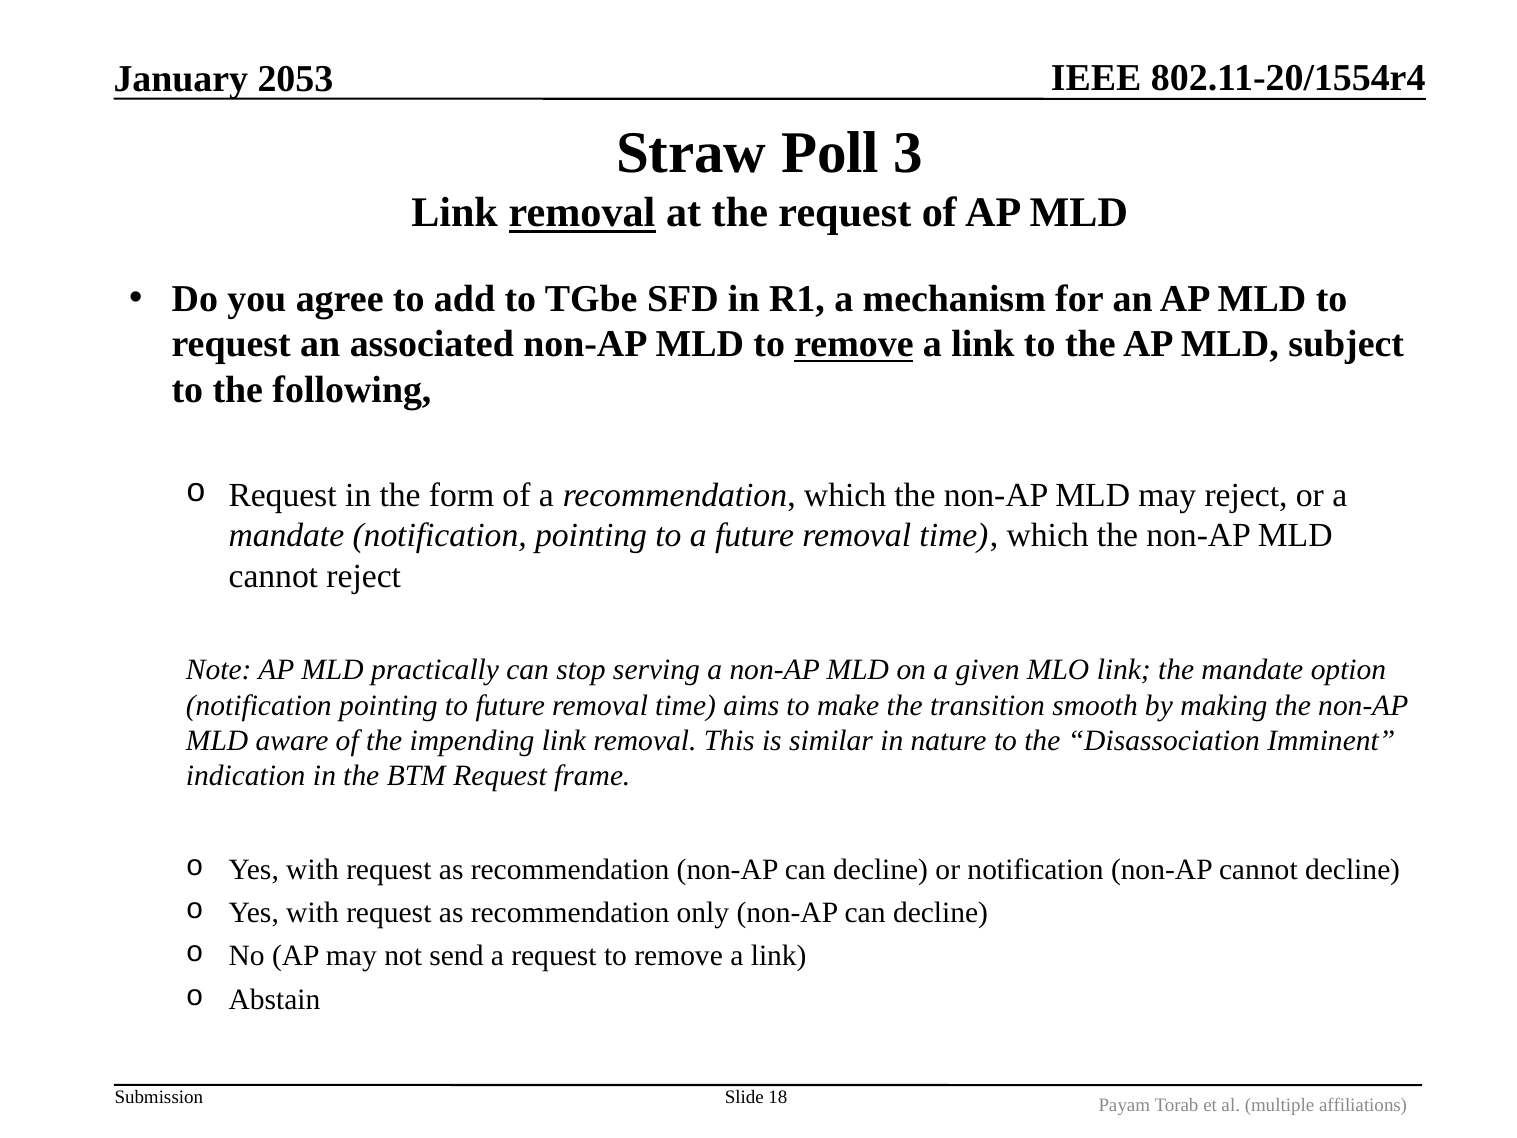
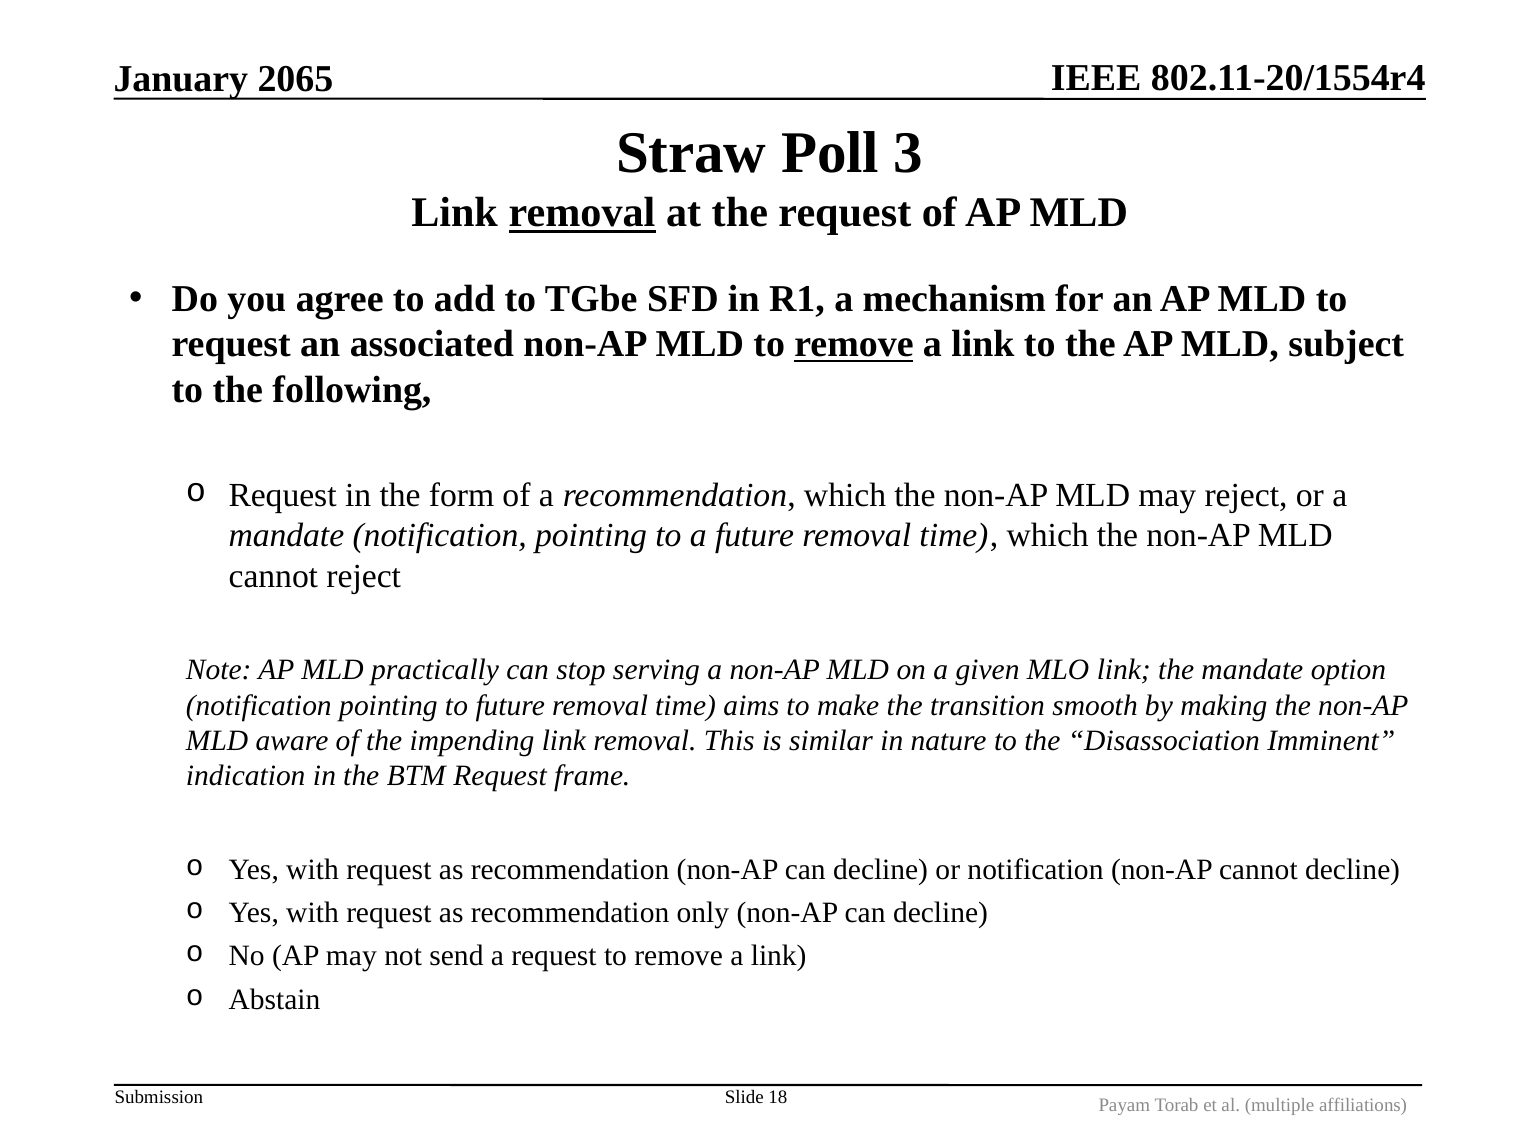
2053: 2053 -> 2065
